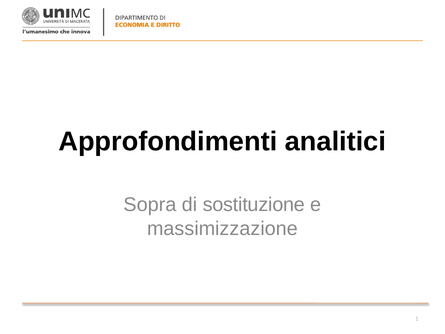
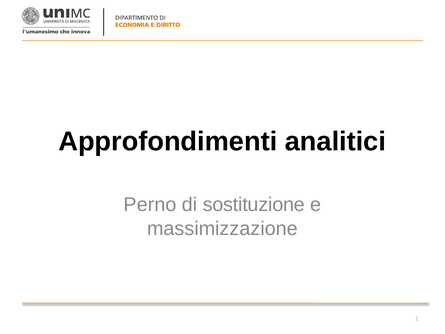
Sopra: Sopra -> Perno
